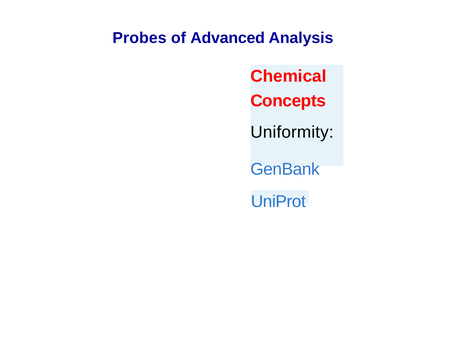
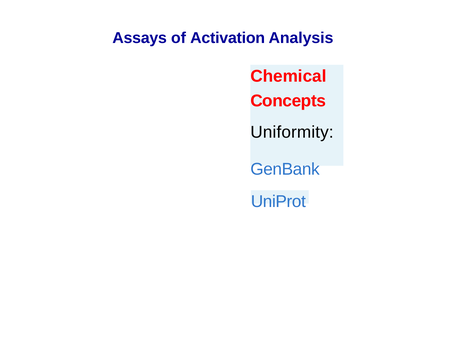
Probes: Probes -> Assays
Advanced: Advanced -> Activation
